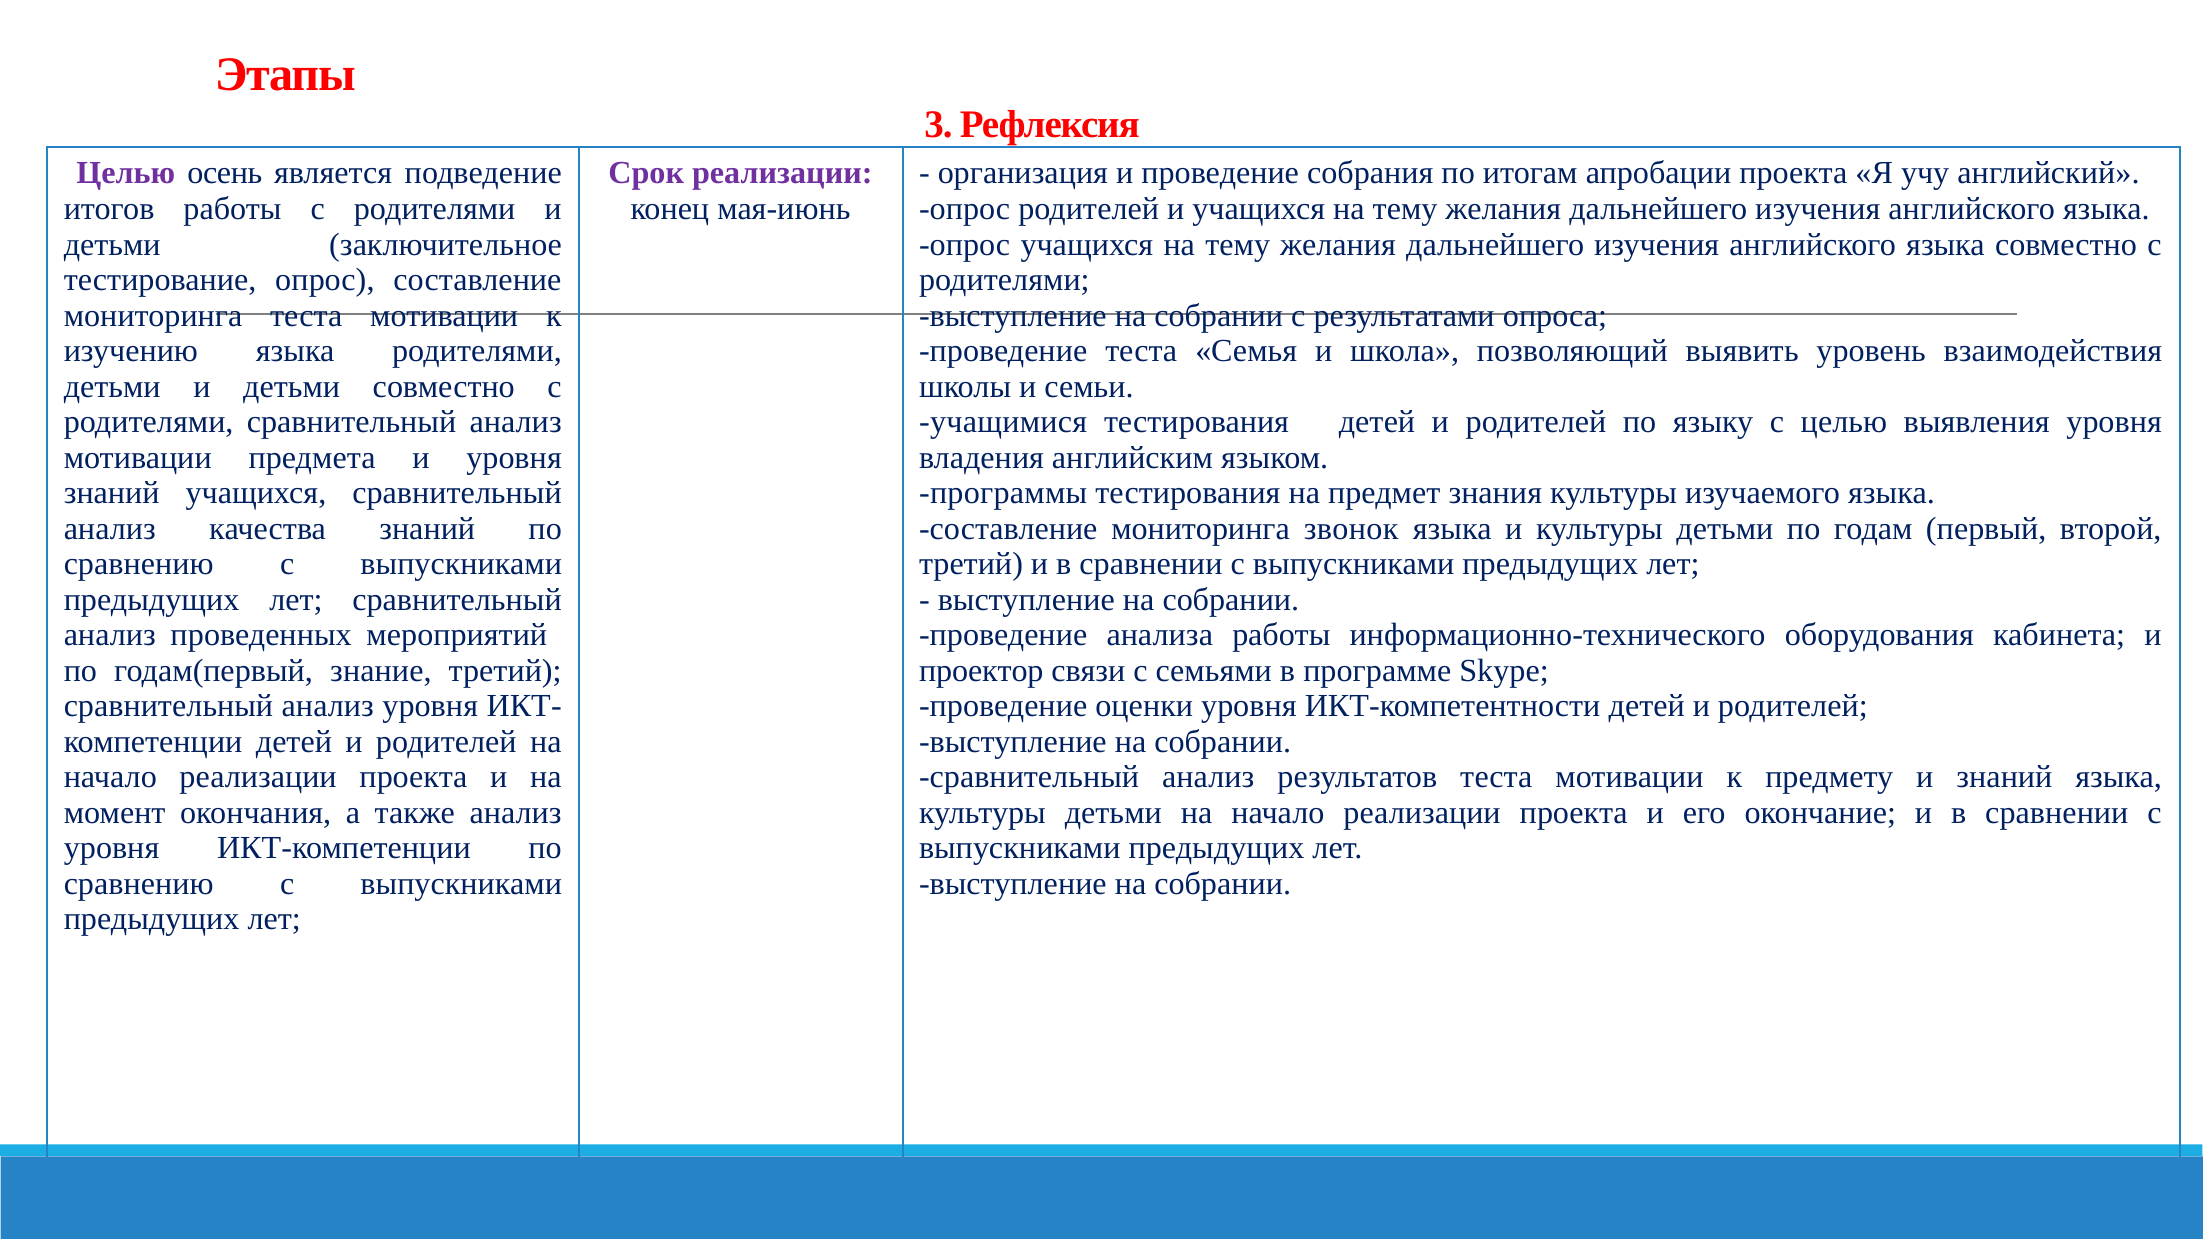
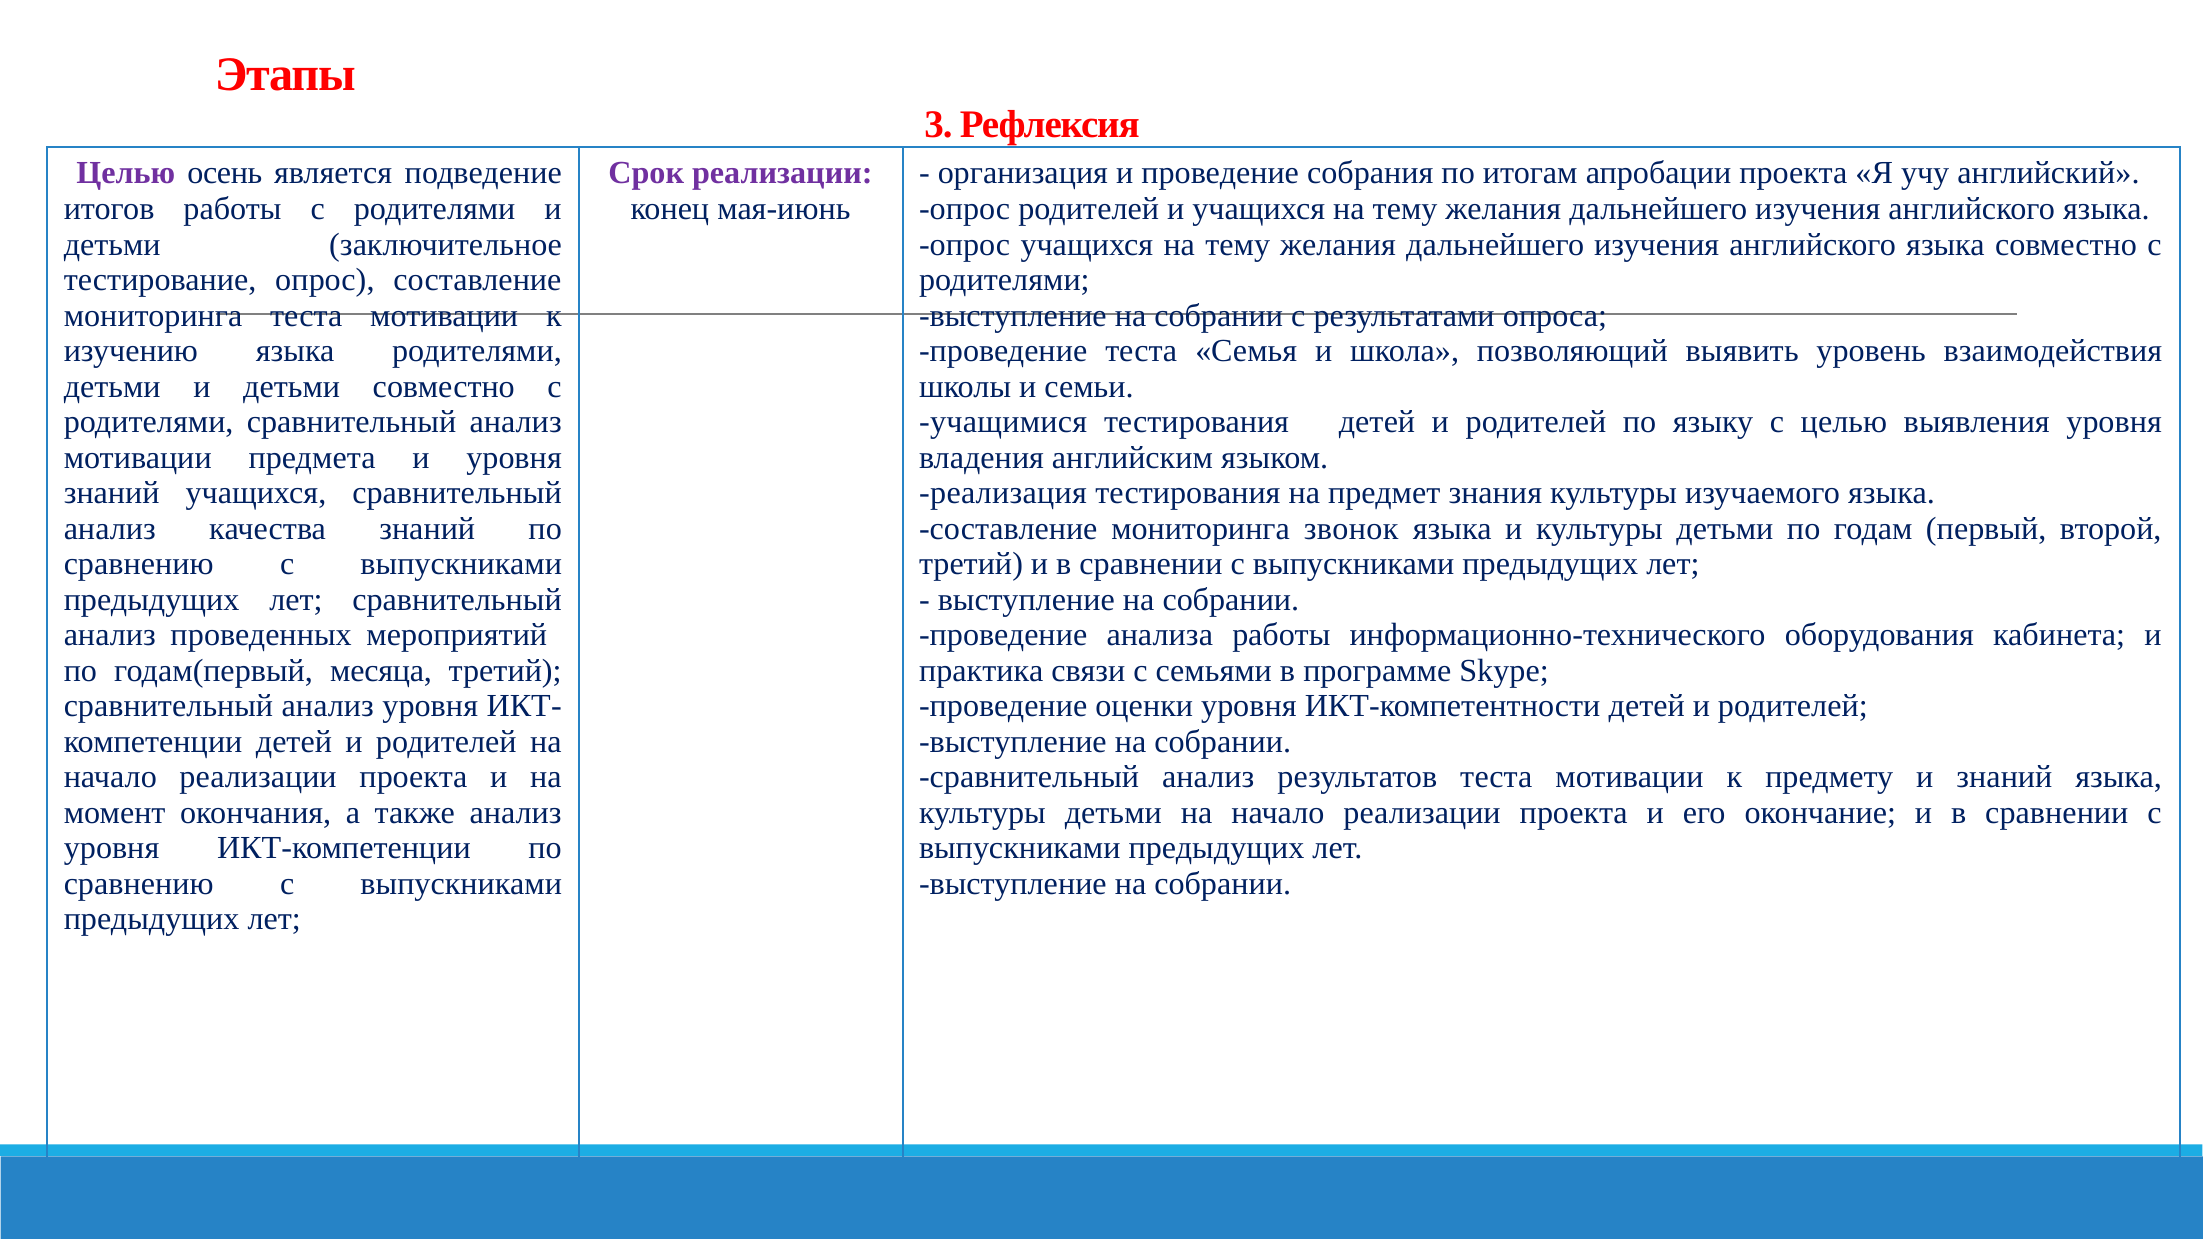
программы: программы -> реализация
знание: знание -> месяца
проектор: проектор -> практика
